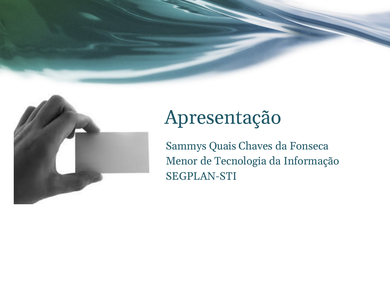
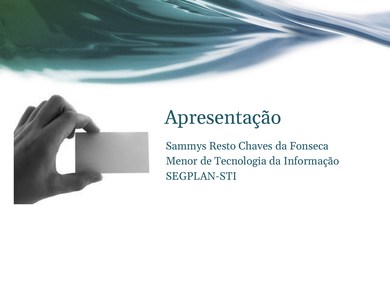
Quais: Quais -> Resto
